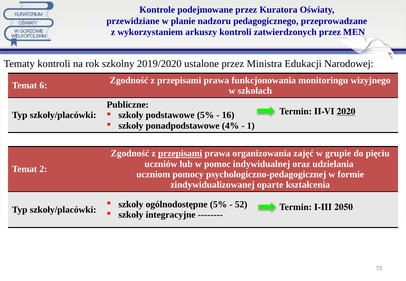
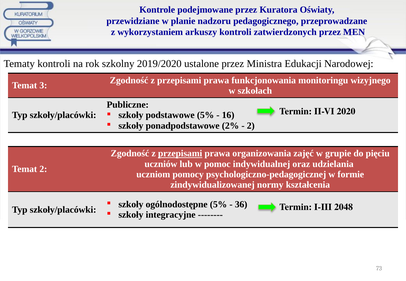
6: 6 -> 3
2020 underline: present -> none
4%: 4% -> 2%
1 at (251, 126): 1 -> 2
oparte: oparte -> normy
52: 52 -> 36
2050: 2050 -> 2048
